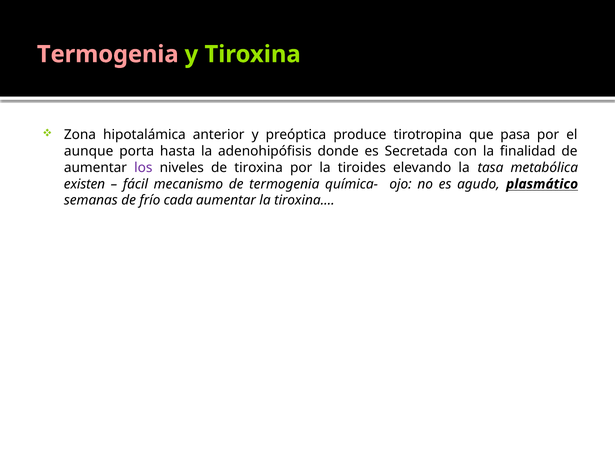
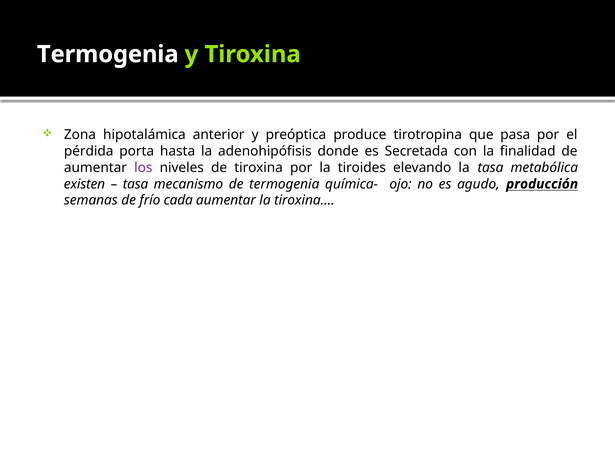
Termogenia at (108, 54) colour: pink -> white
aunque: aunque -> pérdida
fácil at (135, 184): fácil -> tasa
plasmático: plasmático -> producción
